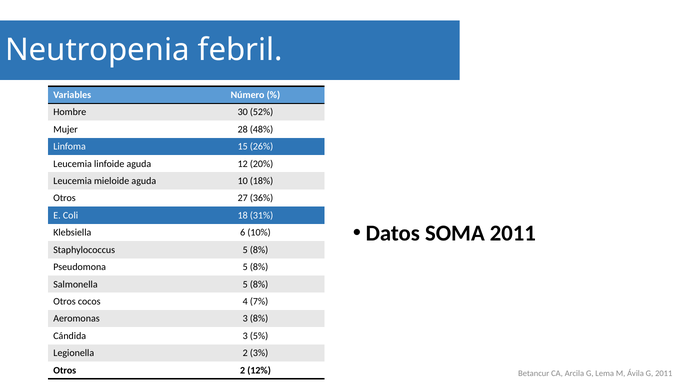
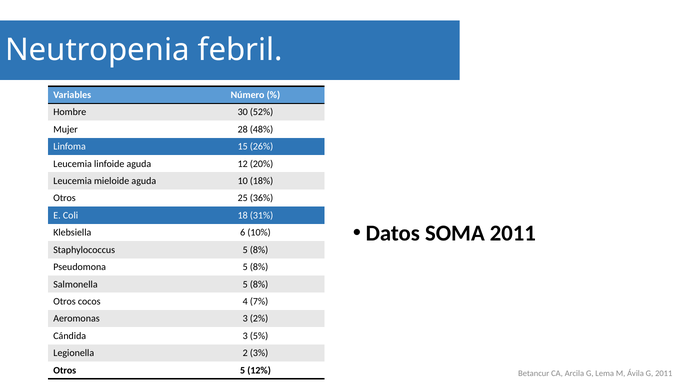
27: 27 -> 25
3 8%: 8% -> 2%
Otros 2: 2 -> 5
